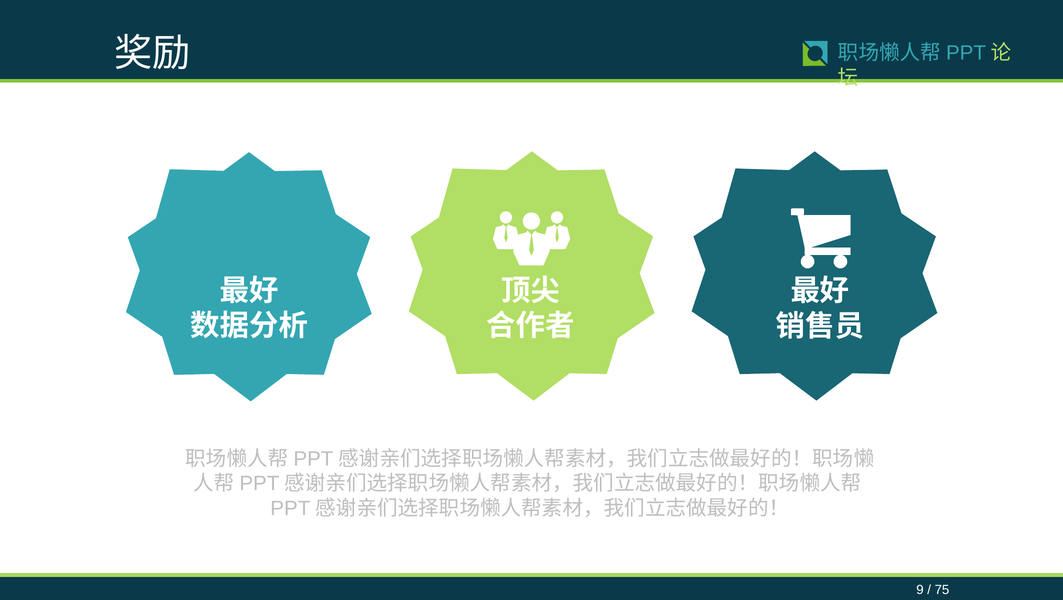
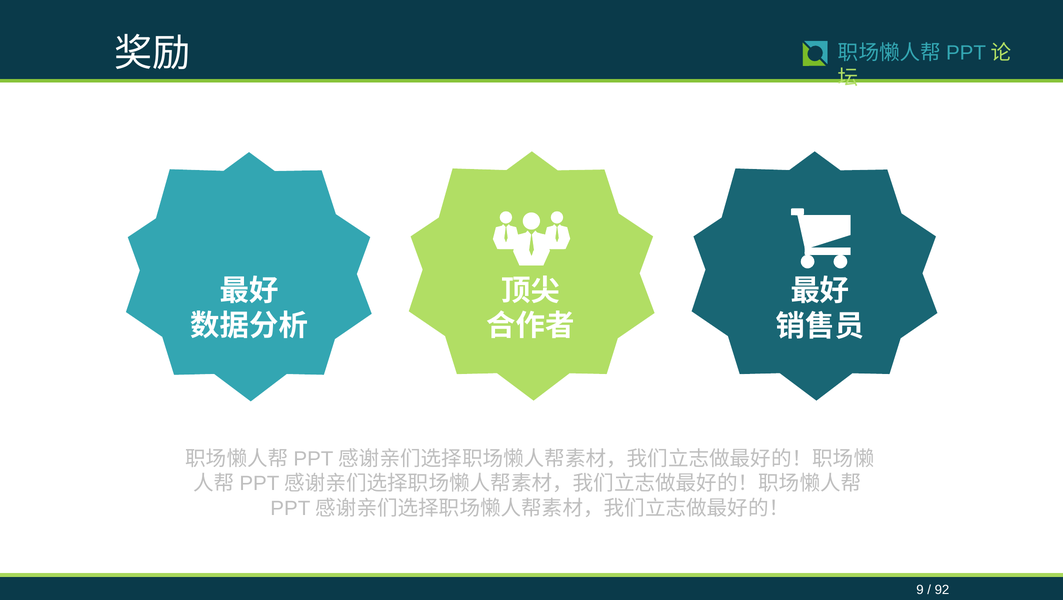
75: 75 -> 92
